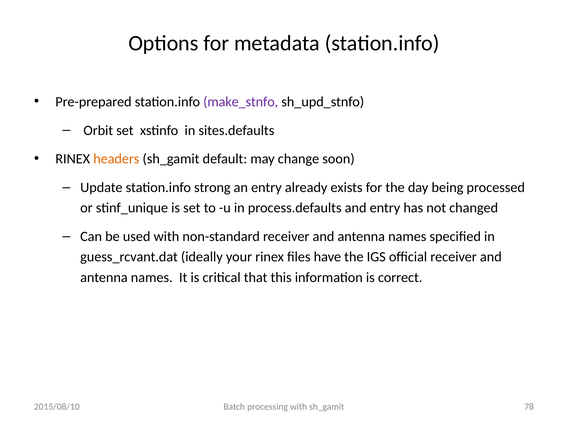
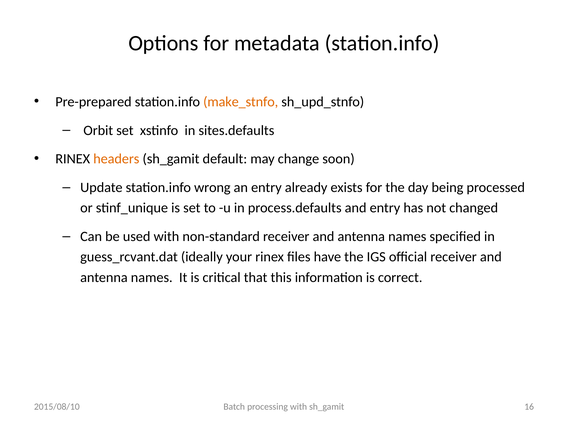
make_stnfo colour: purple -> orange
strong: strong -> wrong
78: 78 -> 16
